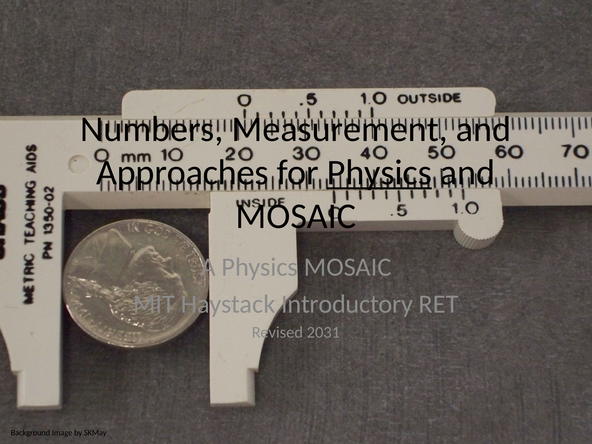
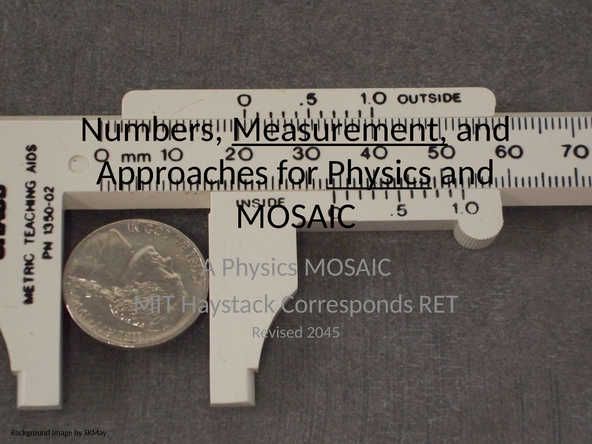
Measurement underline: none -> present
Introductory: Introductory -> Corresponds
2031: 2031 -> 2045
